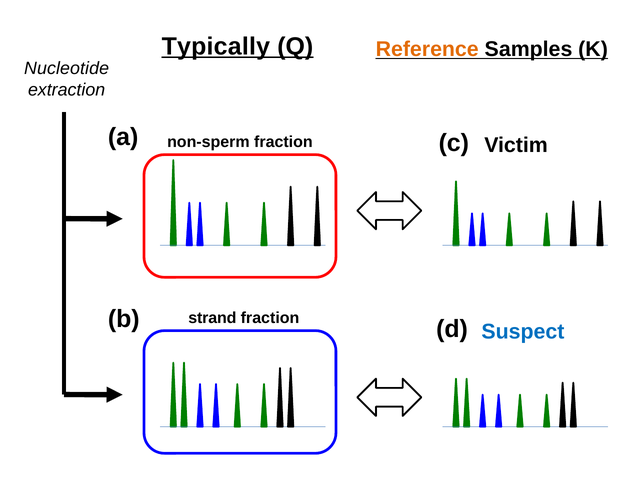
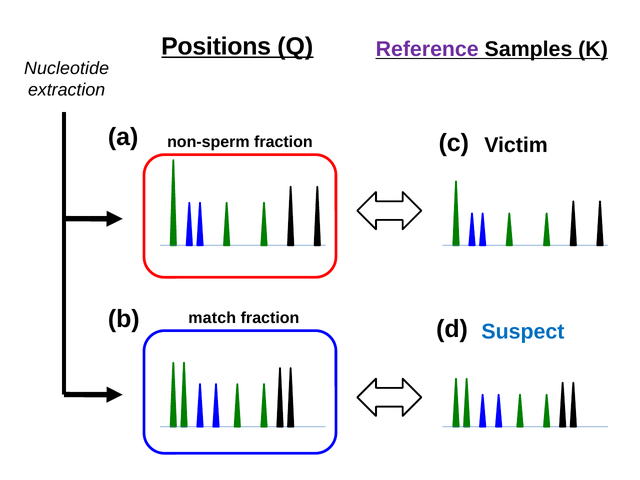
Typically: Typically -> Positions
Reference colour: orange -> purple
strand: strand -> match
